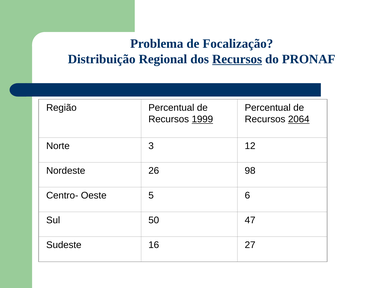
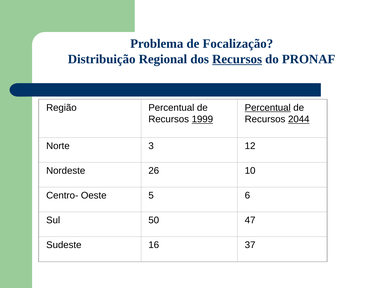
Percentual at (268, 108) underline: none -> present
2064: 2064 -> 2044
98: 98 -> 10
27: 27 -> 37
